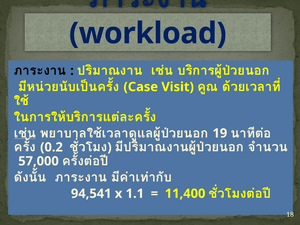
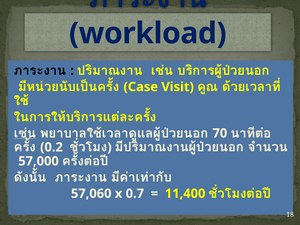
19: 19 -> 70
94,541: 94,541 -> 57,060
1.1: 1.1 -> 0.7
